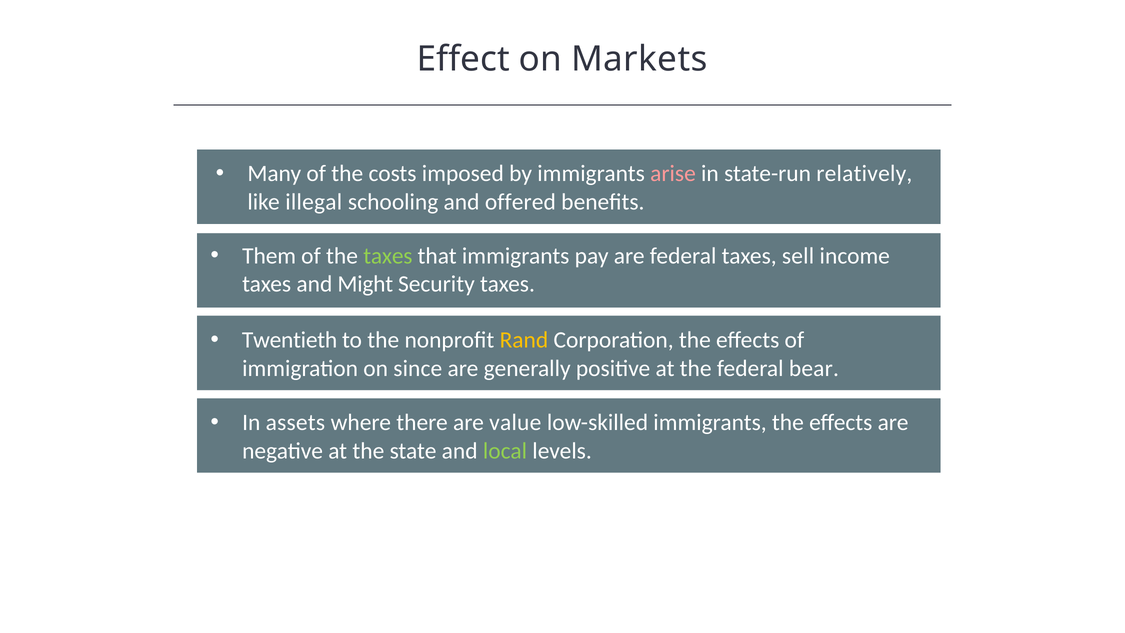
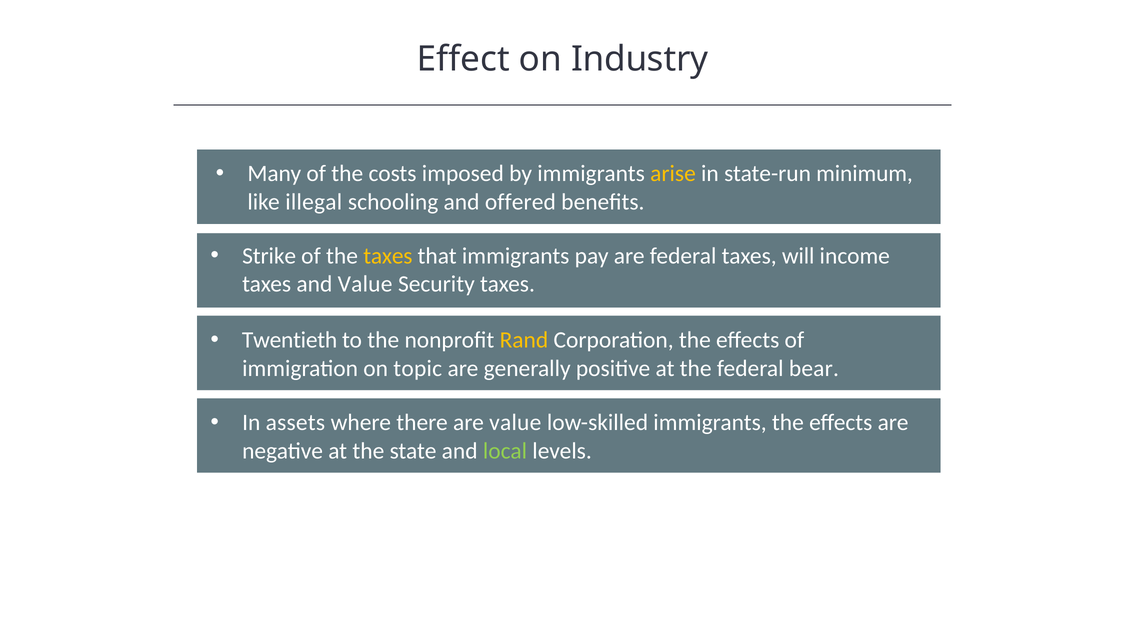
Markets: Markets -> Industry
arise colour: pink -> yellow
relatively: relatively -> minimum
Them: Them -> Strike
taxes at (388, 256) colour: light green -> yellow
sell: sell -> will
and Might: Might -> Value
since: since -> topic
